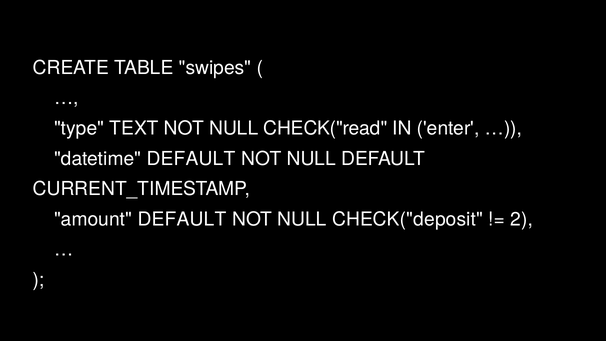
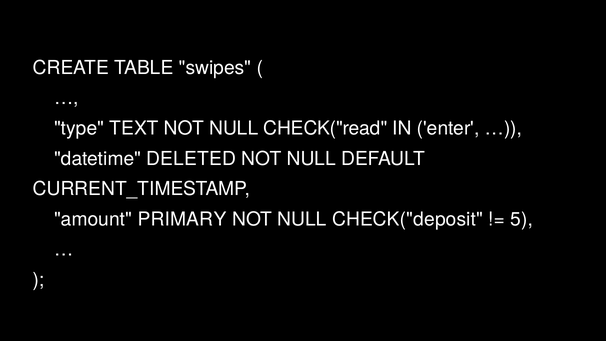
datetime DEFAULT: DEFAULT -> DELETED
amount DEFAULT: DEFAULT -> PRIMARY
2: 2 -> 5
